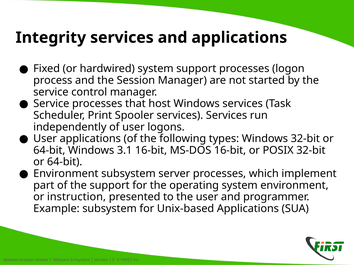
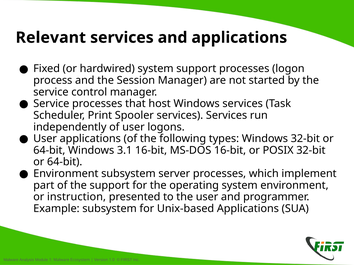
Integrity: Integrity -> Relevant
